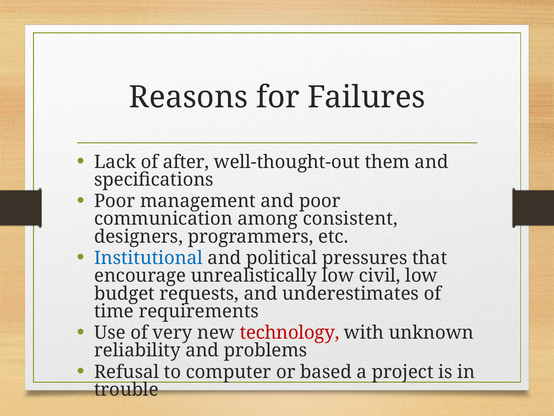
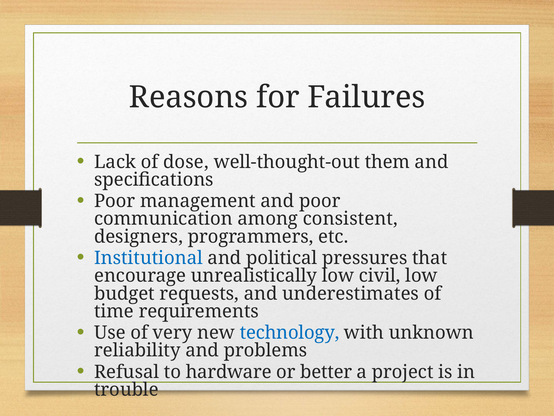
after: after -> dose
technology colour: red -> blue
computer: computer -> hardware
based: based -> better
